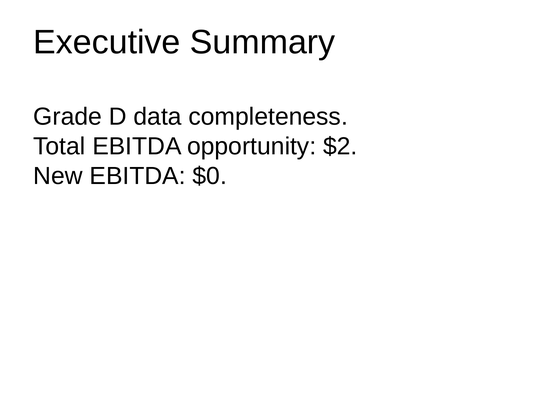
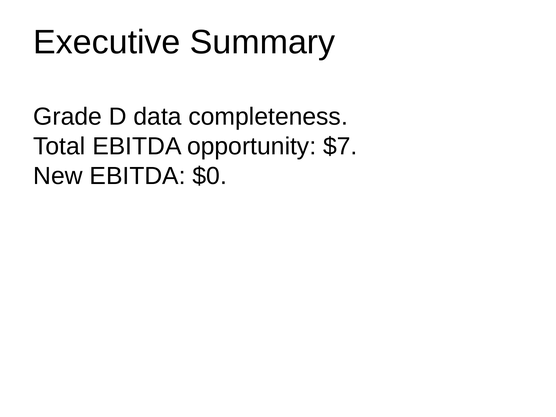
$2: $2 -> $7
